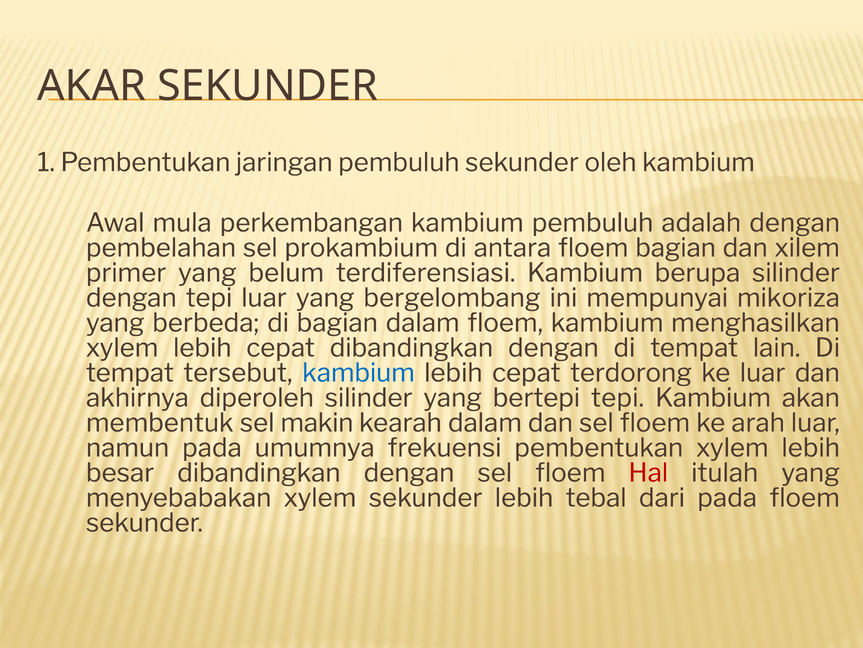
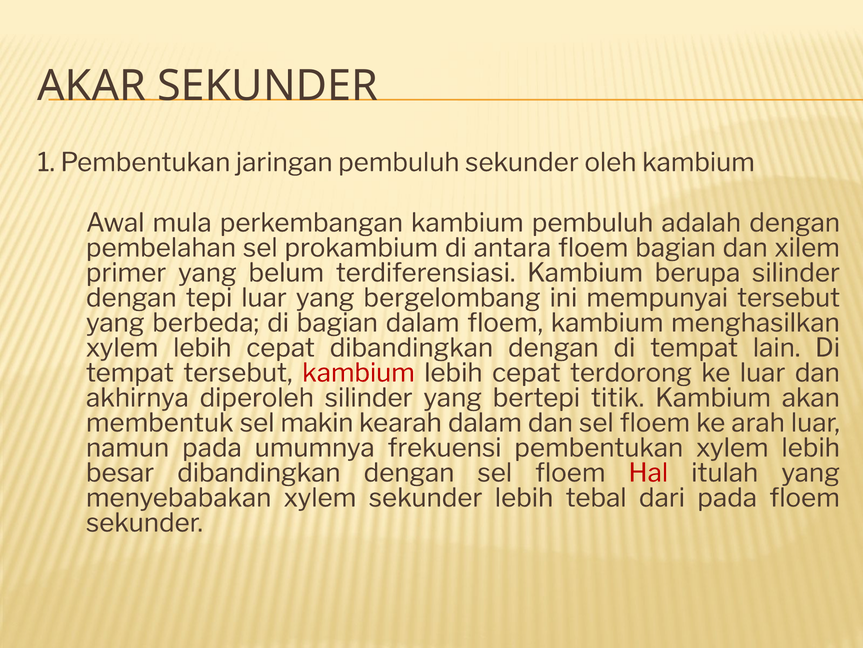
mempunyai mikoriza: mikoriza -> tersebut
kambium at (358, 373) colour: blue -> red
bertepi tepi: tepi -> titik
